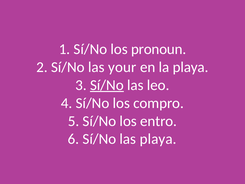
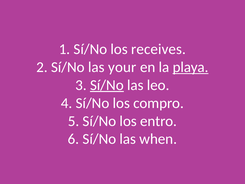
pronoun: pronoun -> receives
playa at (191, 67) underline: none -> present
las playa: playa -> when
